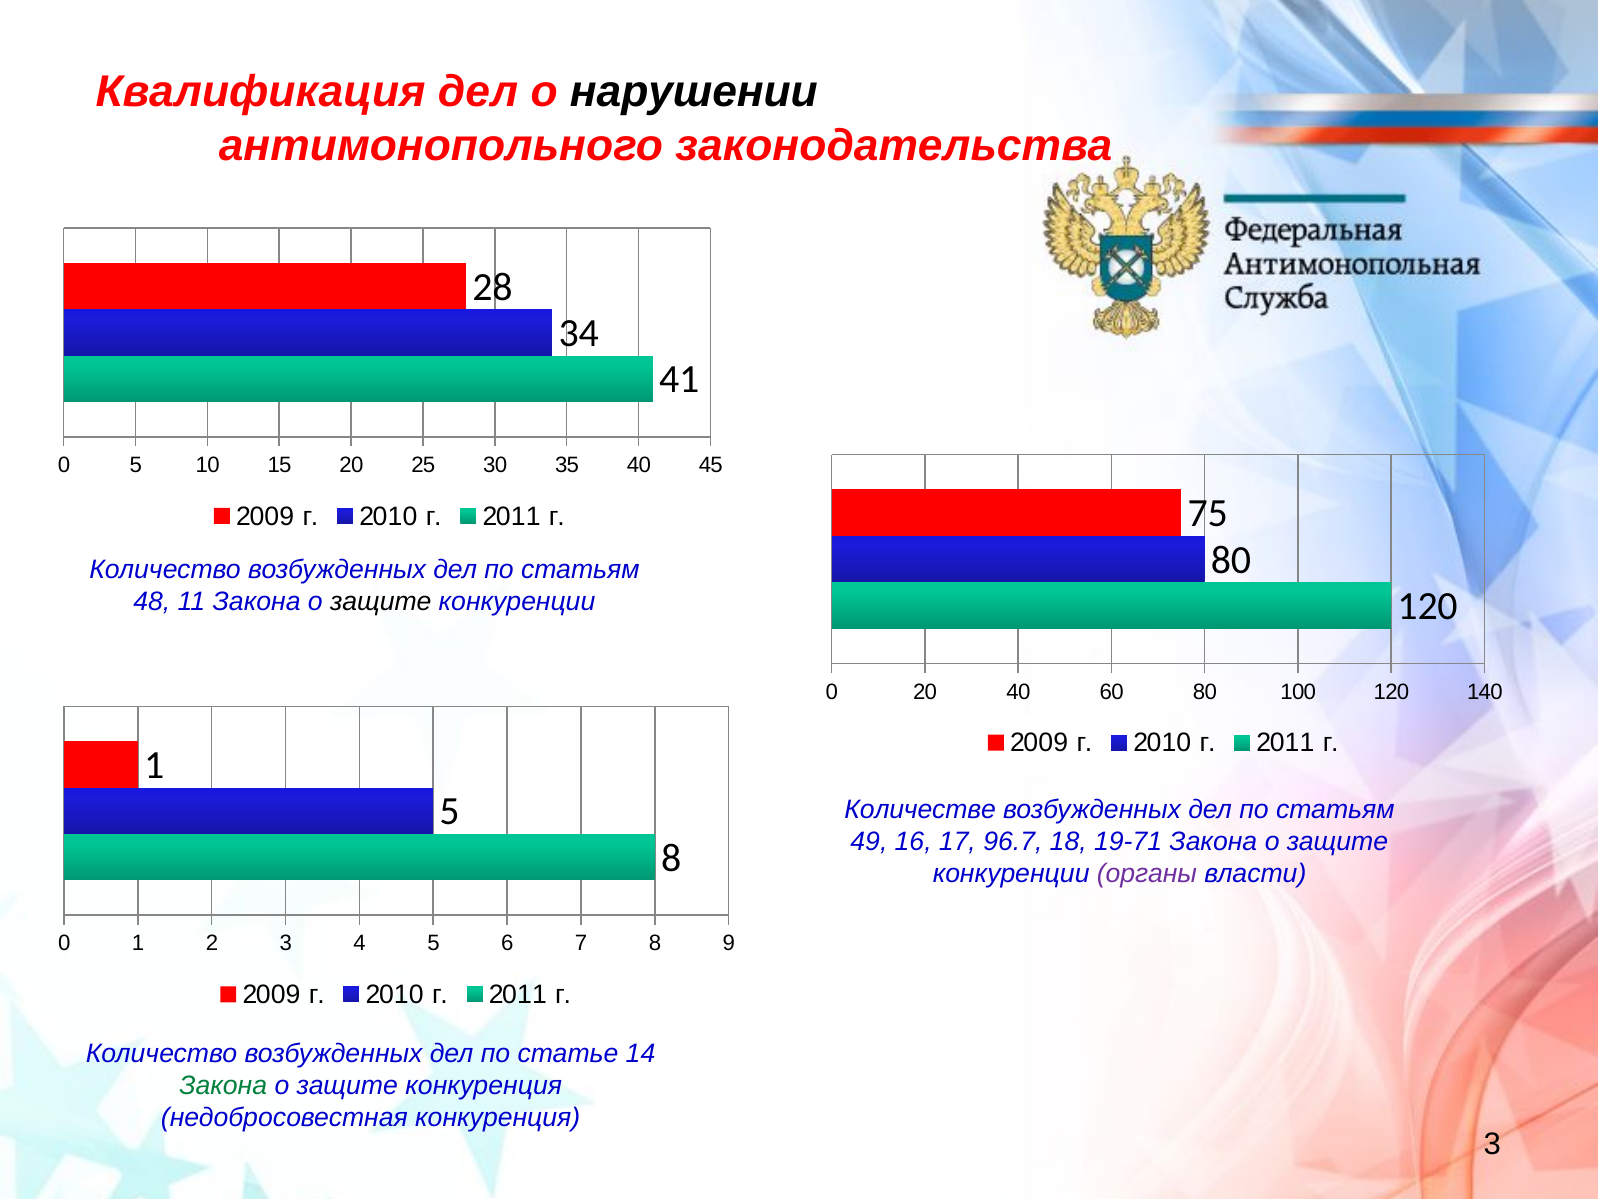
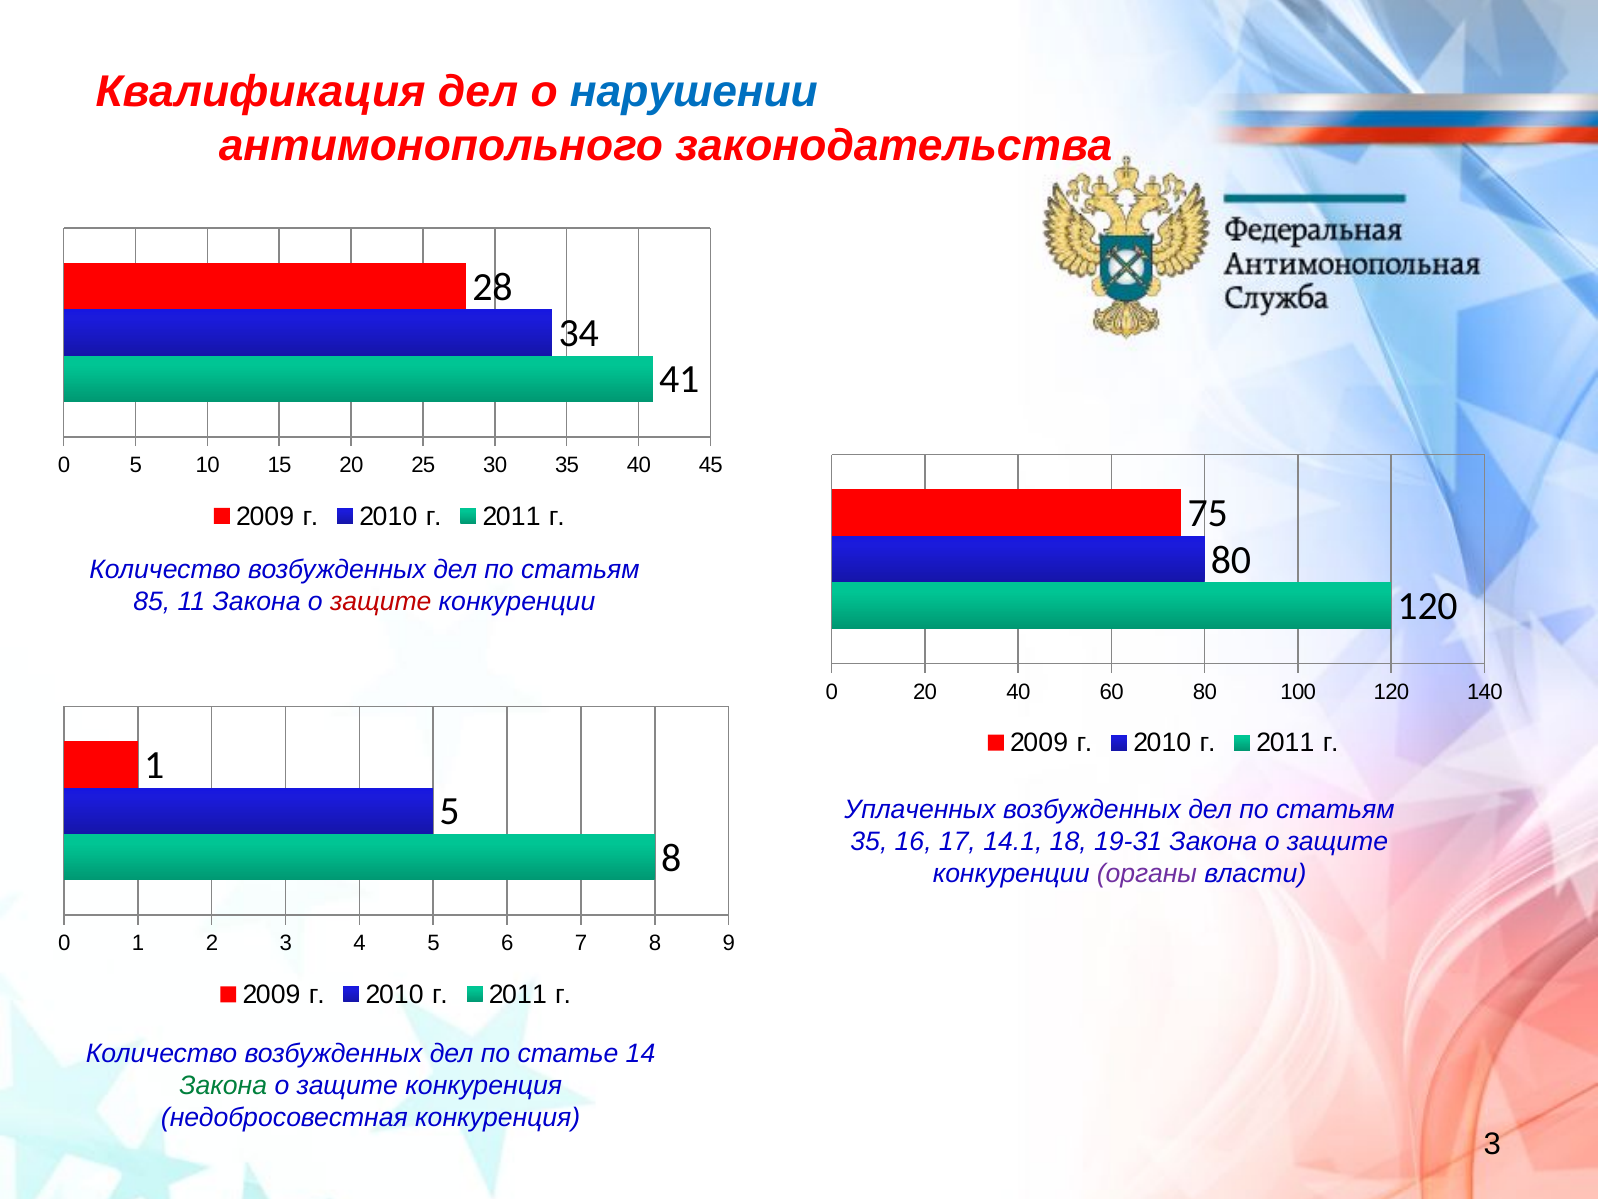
нарушении colour: black -> blue
48: 48 -> 85
защите at (381, 601) colour: black -> red
Количестве: Количестве -> Уплаченных
49 at (869, 841): 49 -> 35
96.7: 96.7 -> 14.1
19-71: 19-71 -> 19-31
